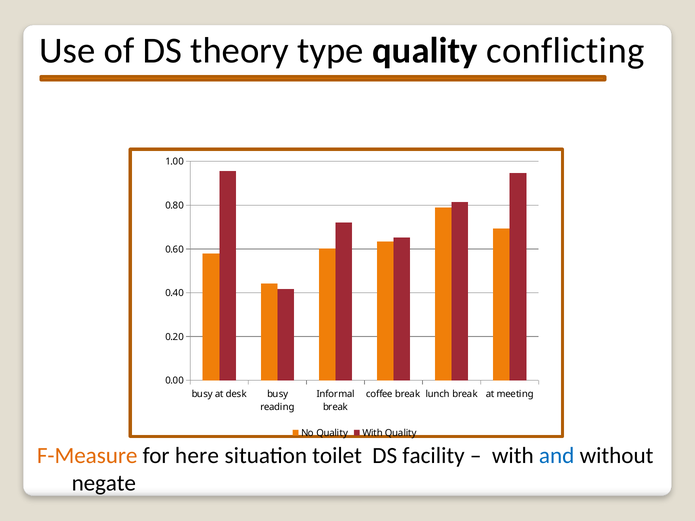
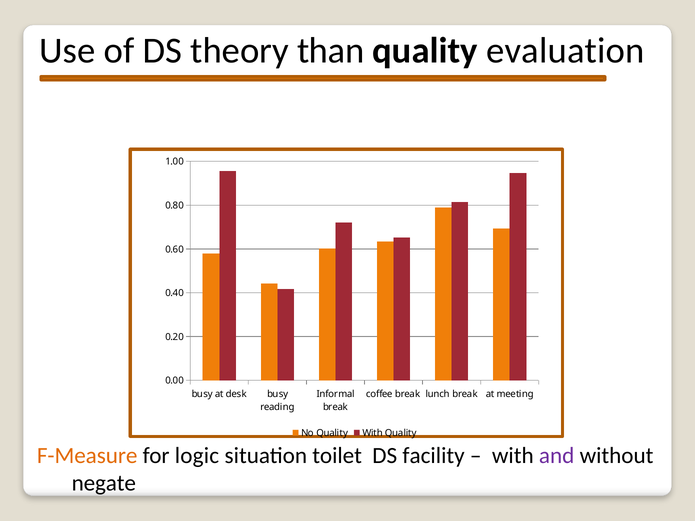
type: type -> than
conflicting: conflicting -> evaluation
here: here -> logic
and colour: blue -> purple
